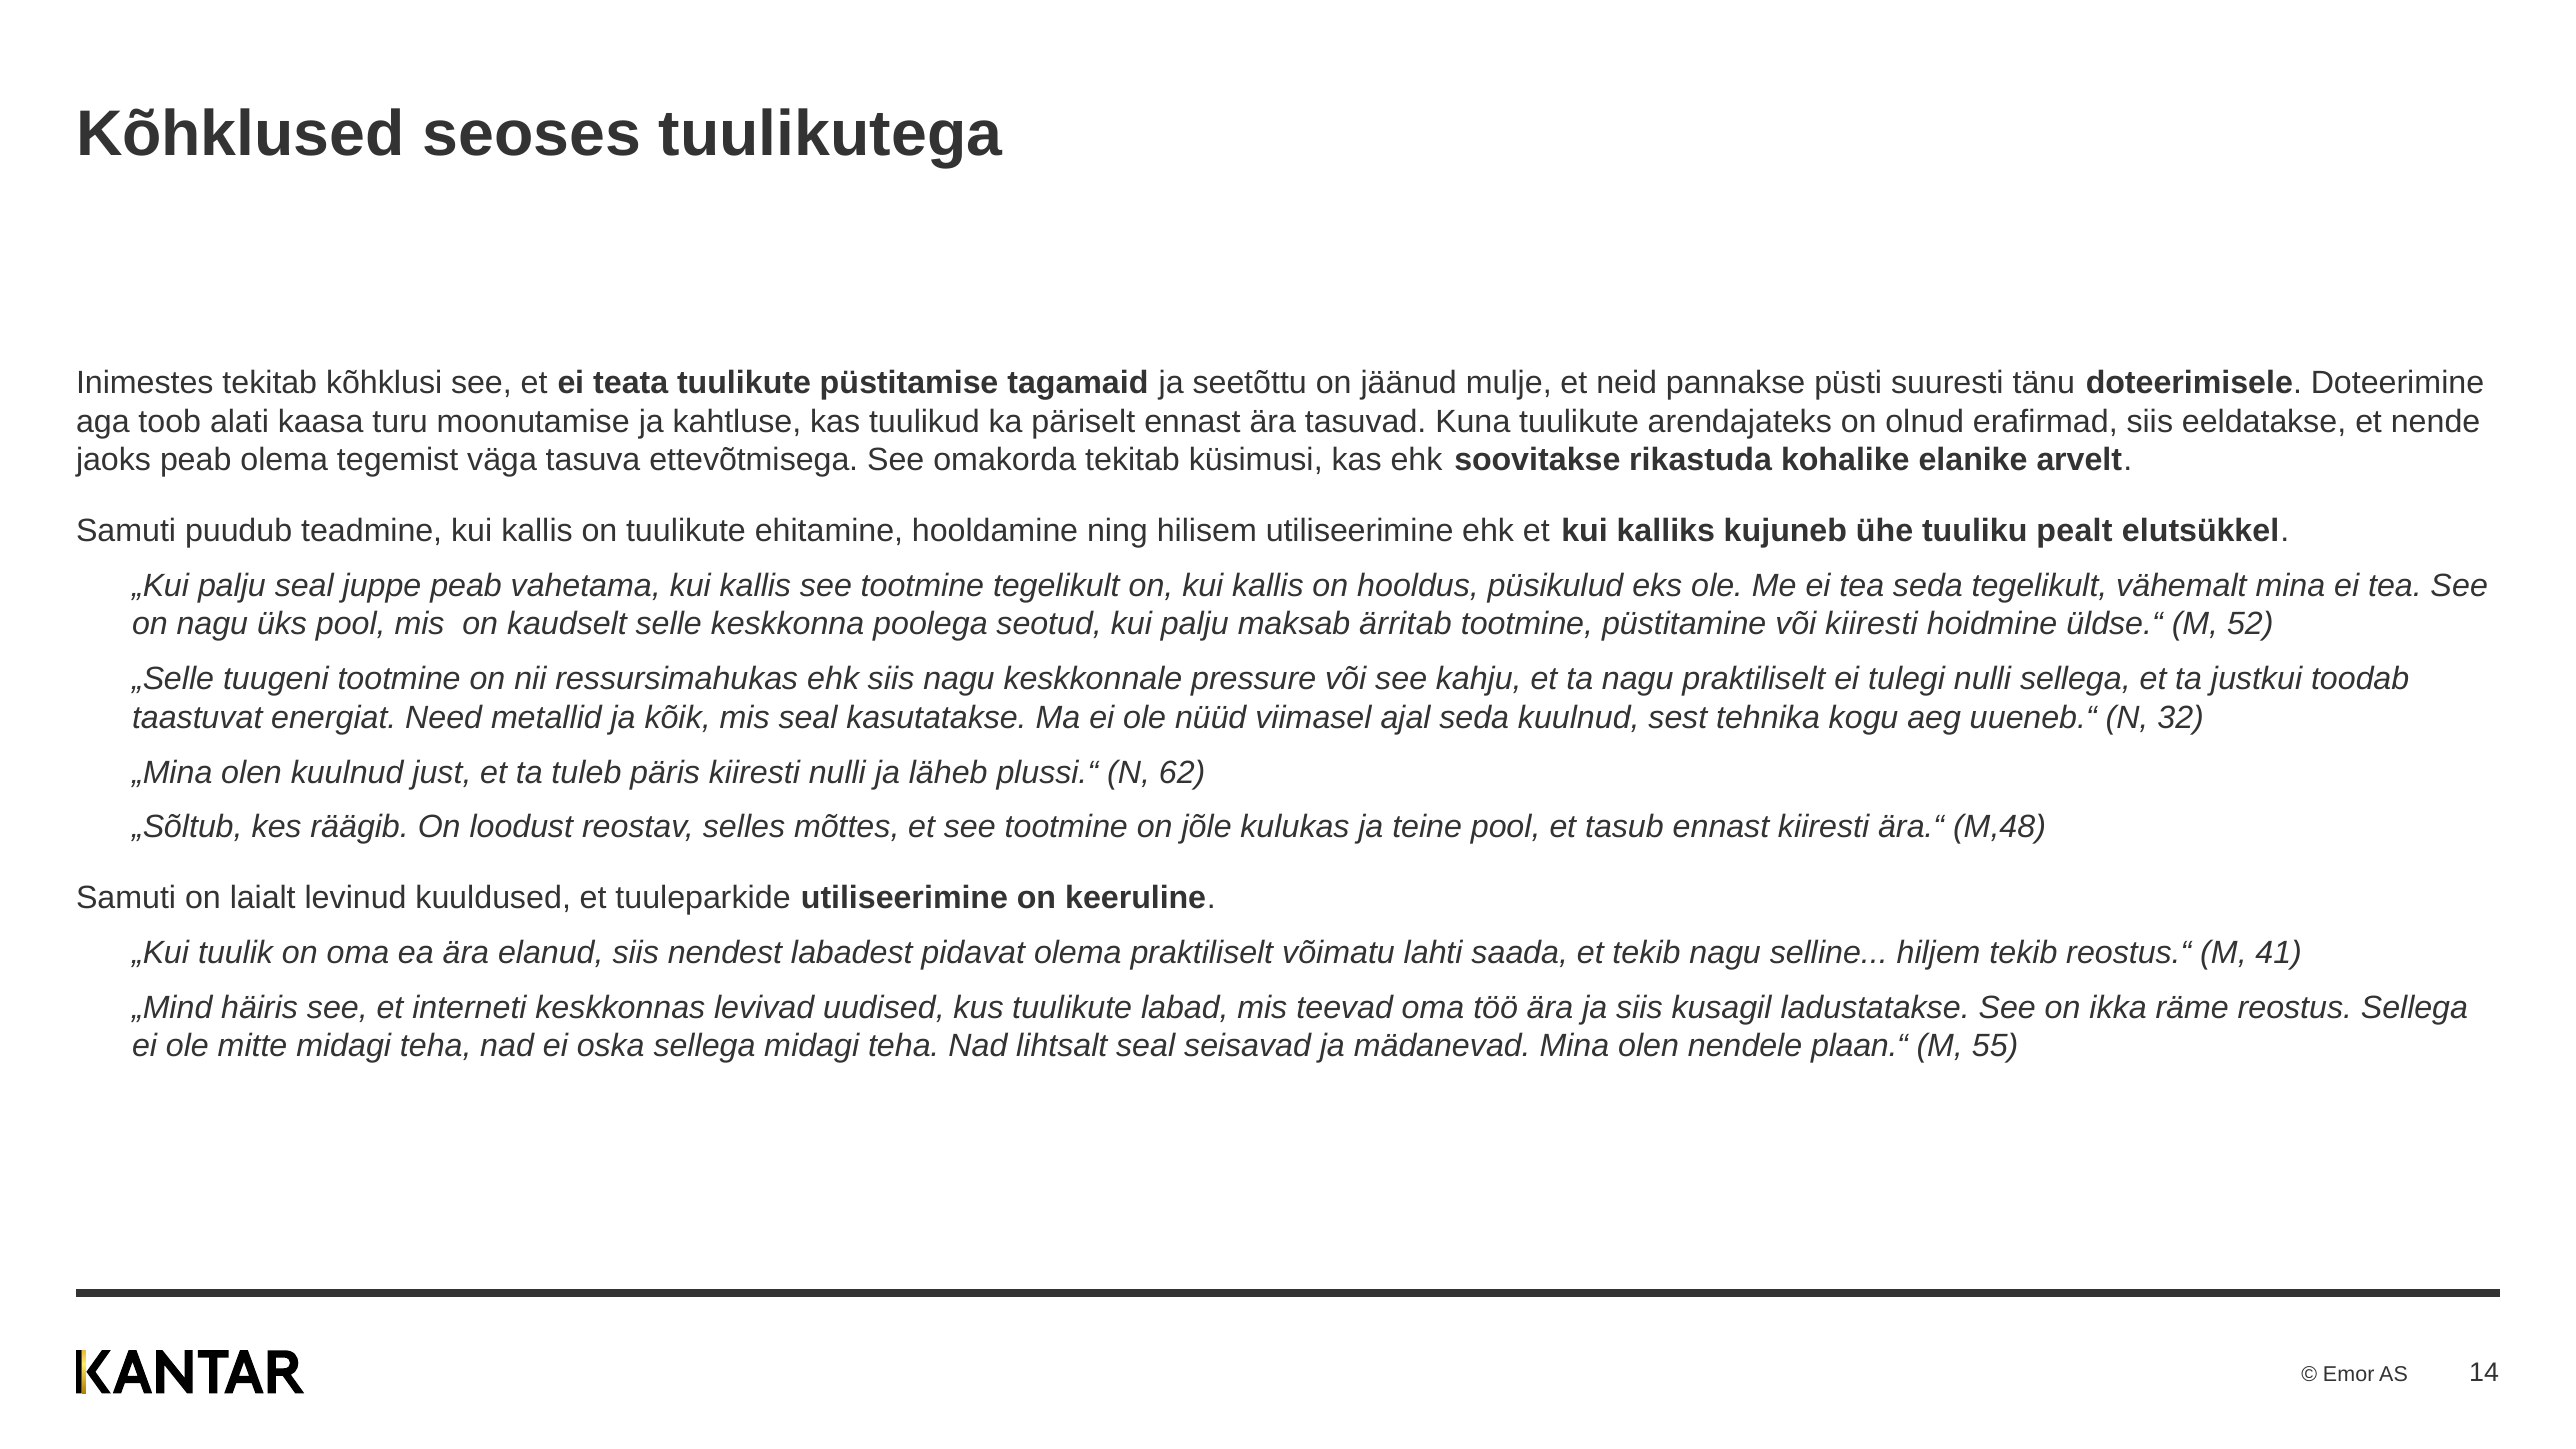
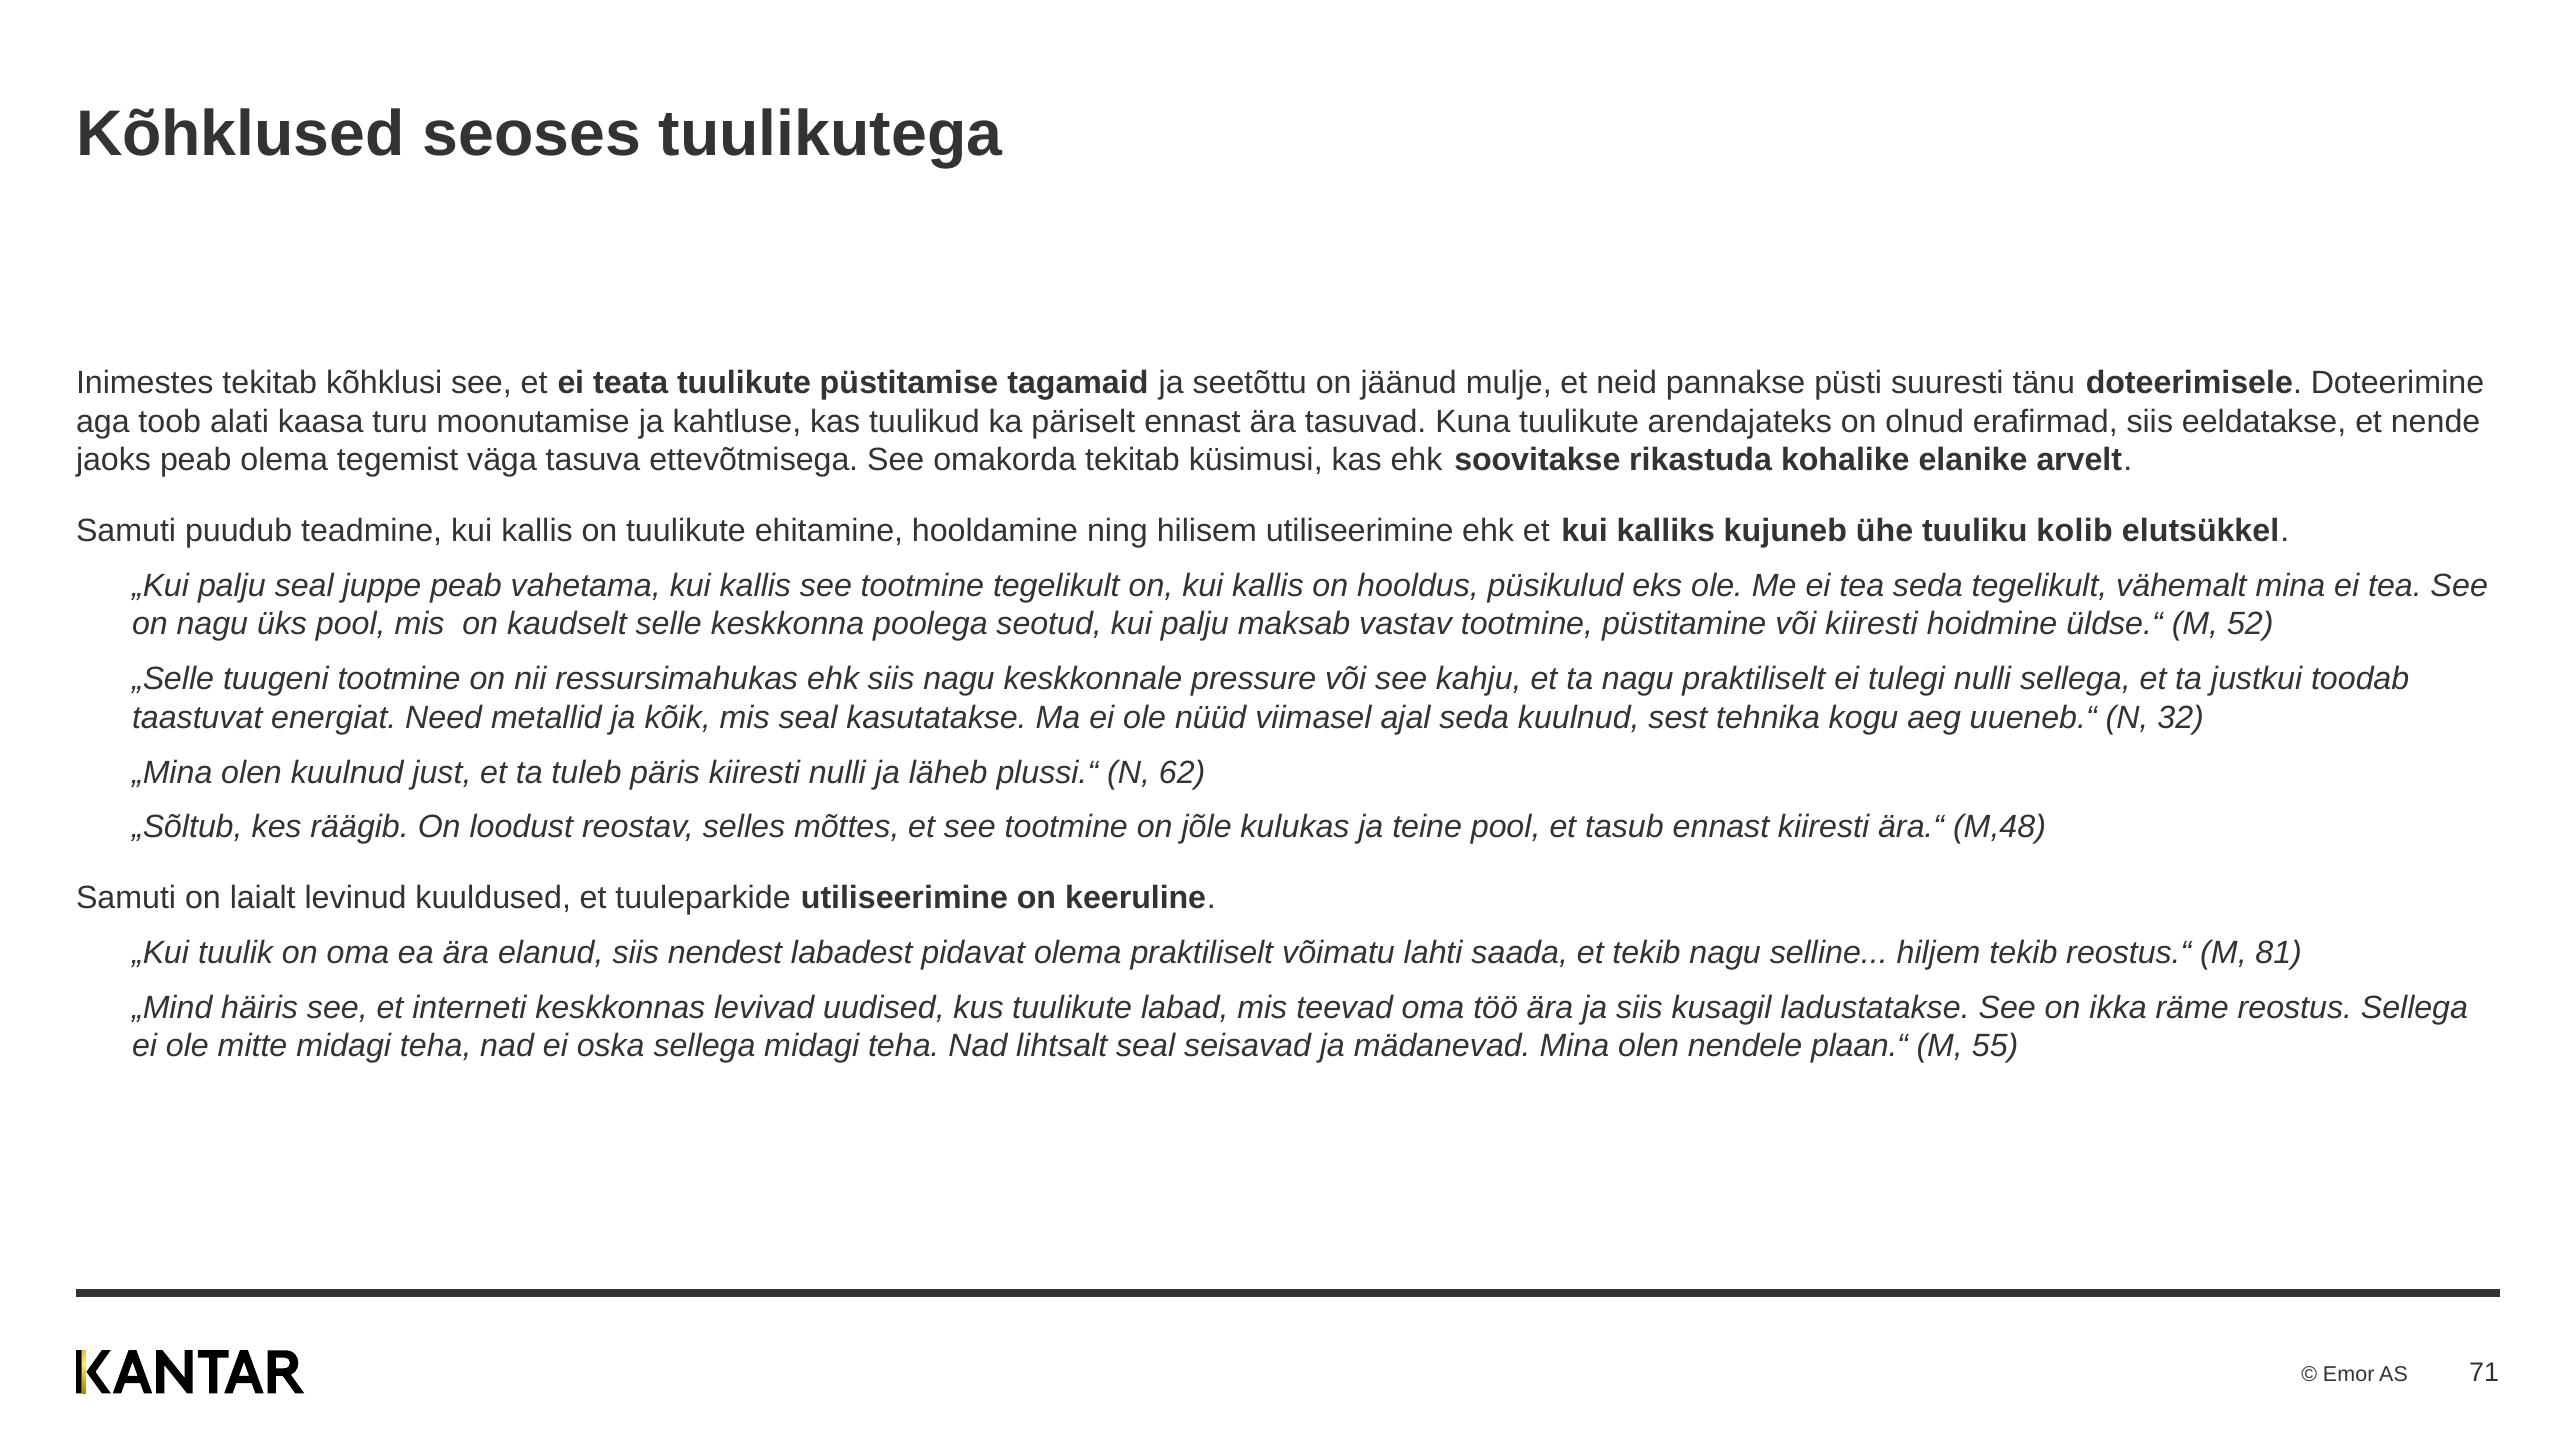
pealt: pealt -> kolib
ärritab: ärritab -> vastav
41: 41 -> 81
14: 14 -> 71
